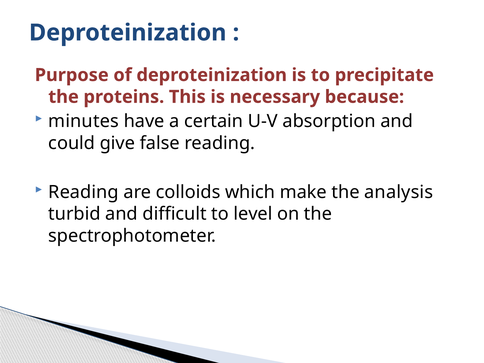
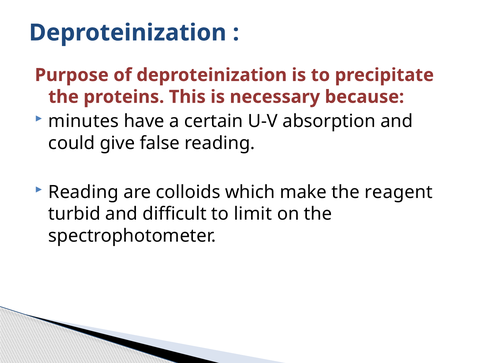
analysis: analysis -> reagent
level: level -> limit
